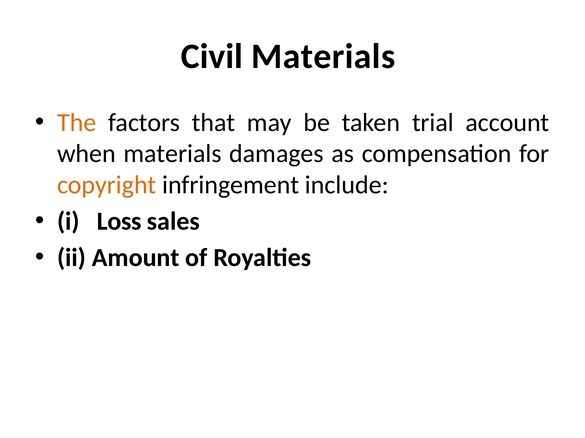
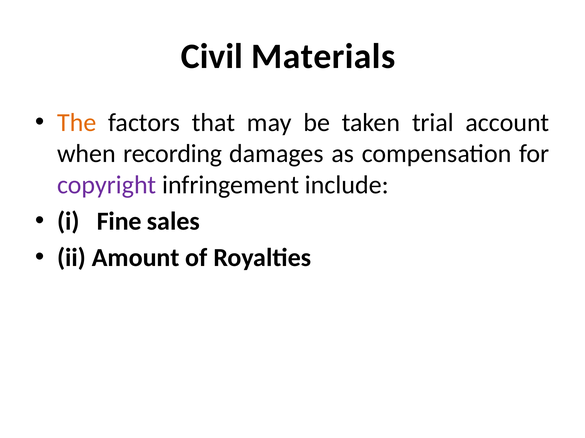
when materials: materials -> recording
copyright colour: orange -> purple
Loss: Loss -> Fine
